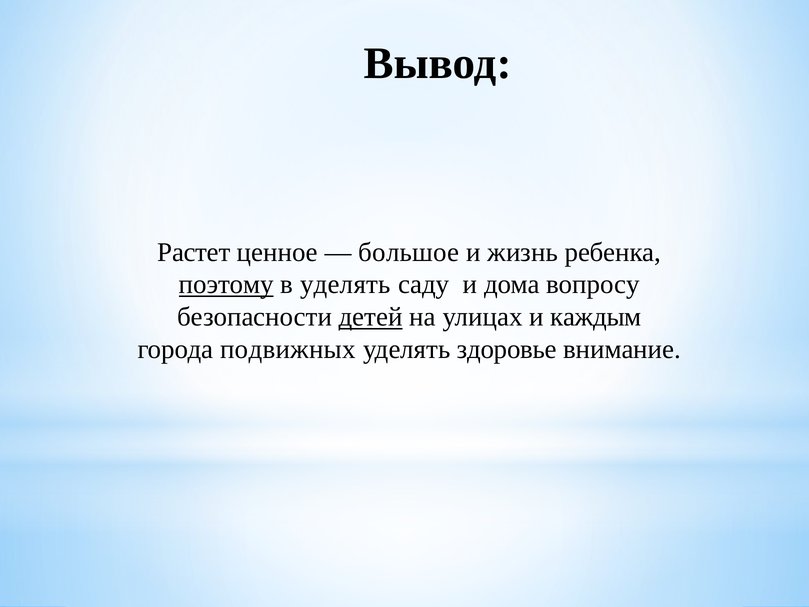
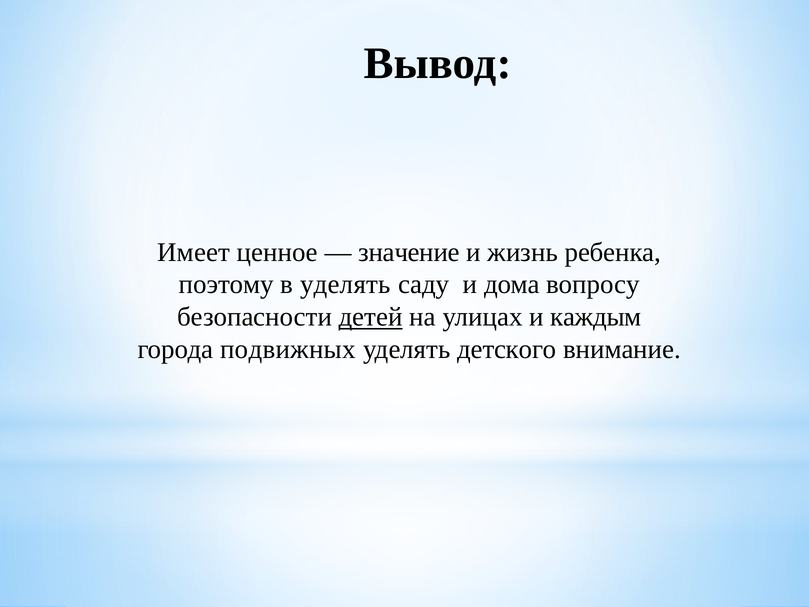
Растет: Растет -> Имеет
большое: большое -> значение
поэтому underline: present -> none
здоровье: здоровье -> детского
